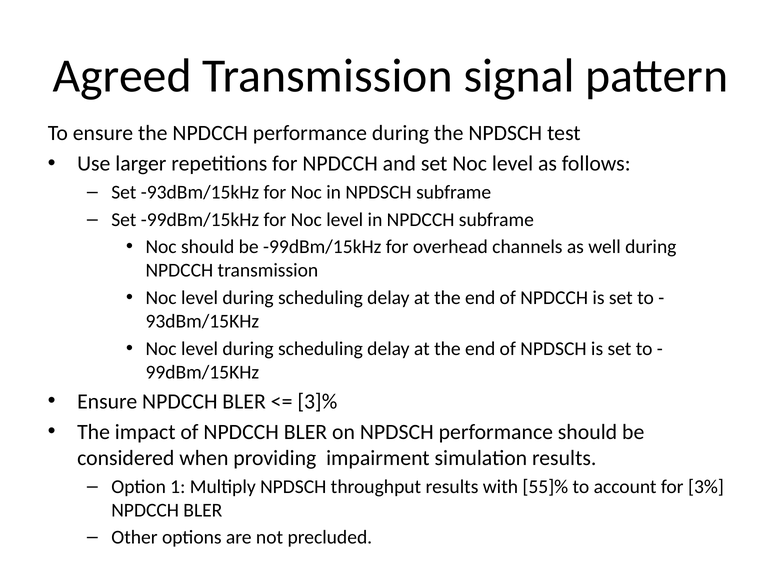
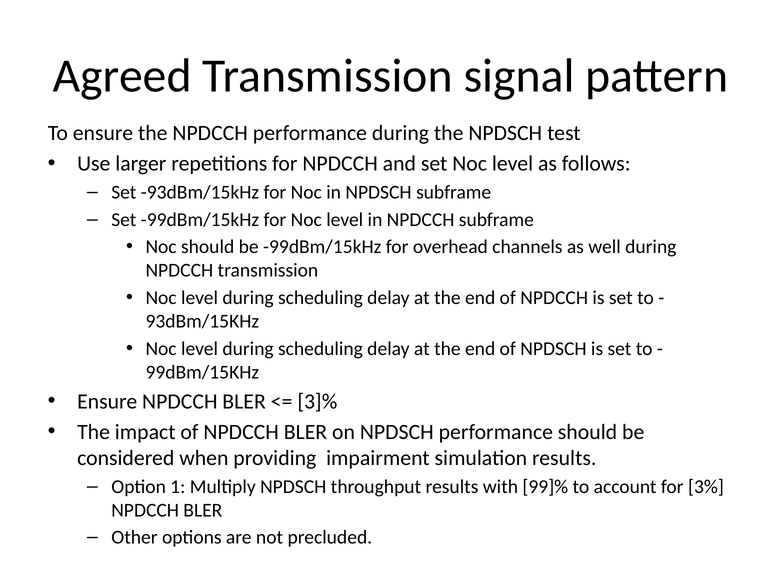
55]%: 55]% -> 99]%
